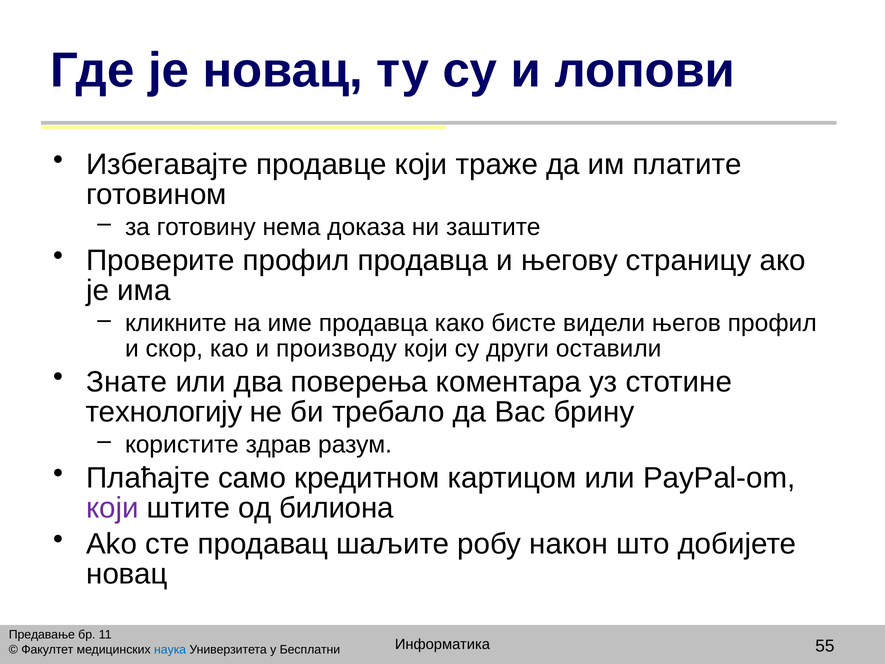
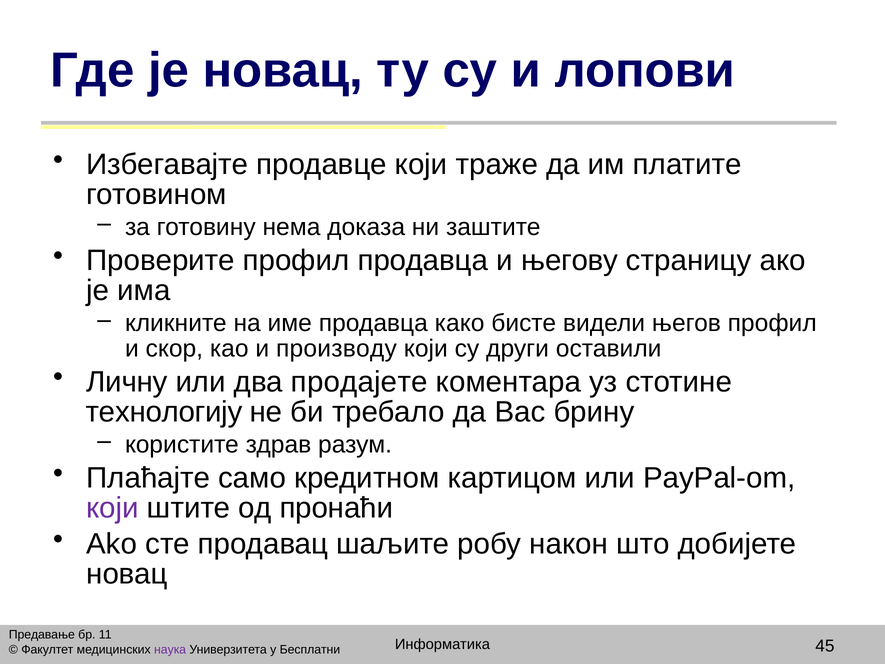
Знате: Знате -> Личну
поверења: поверења -> продајете
билиона: билиона -> пронаћи
55: 55 -> 45
наука colour: blue -> purple
